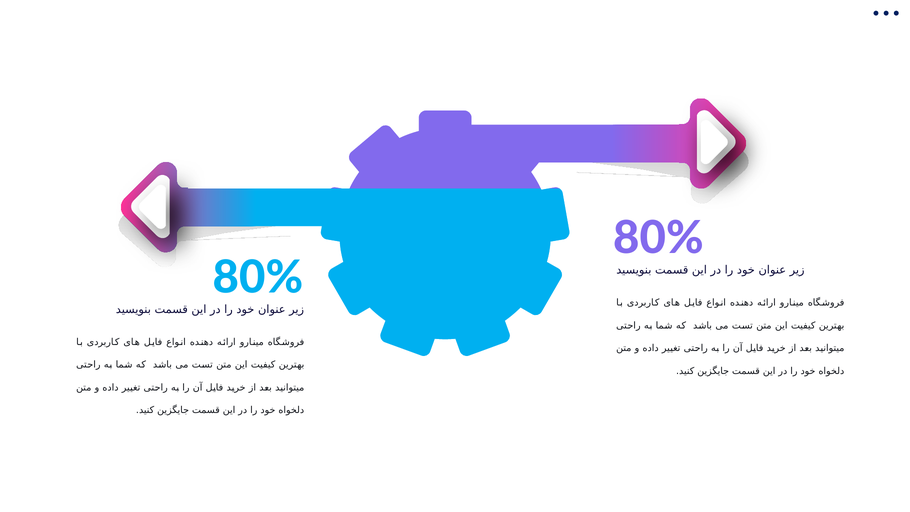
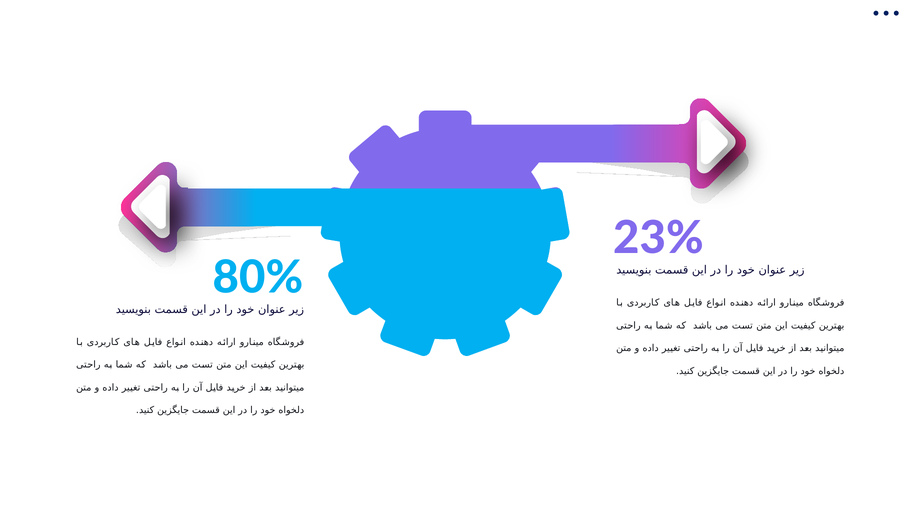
80% at (659, 238): 80% -> 23%
